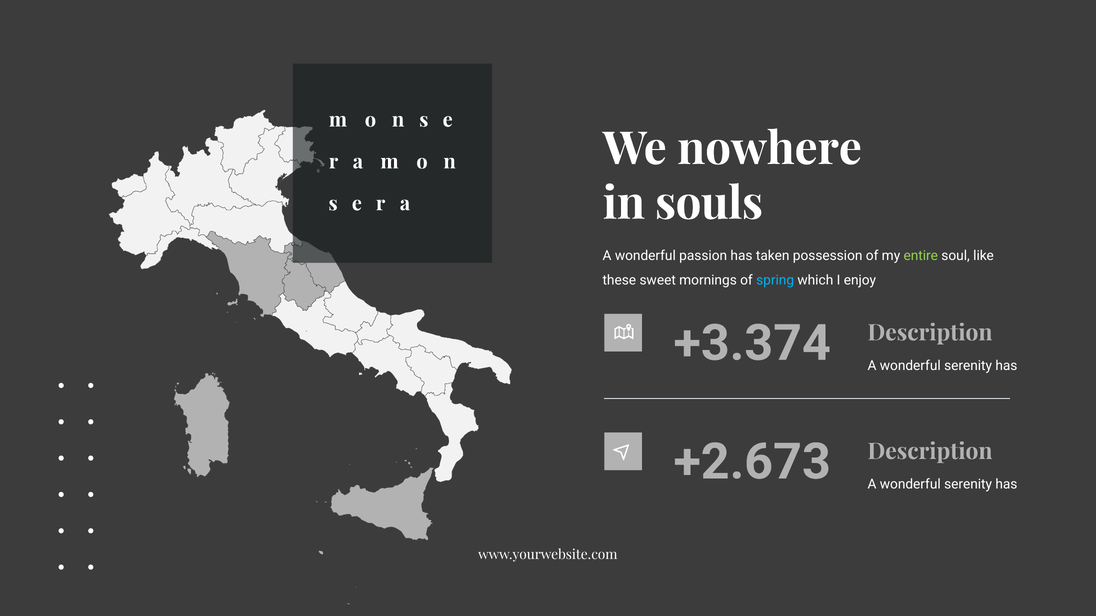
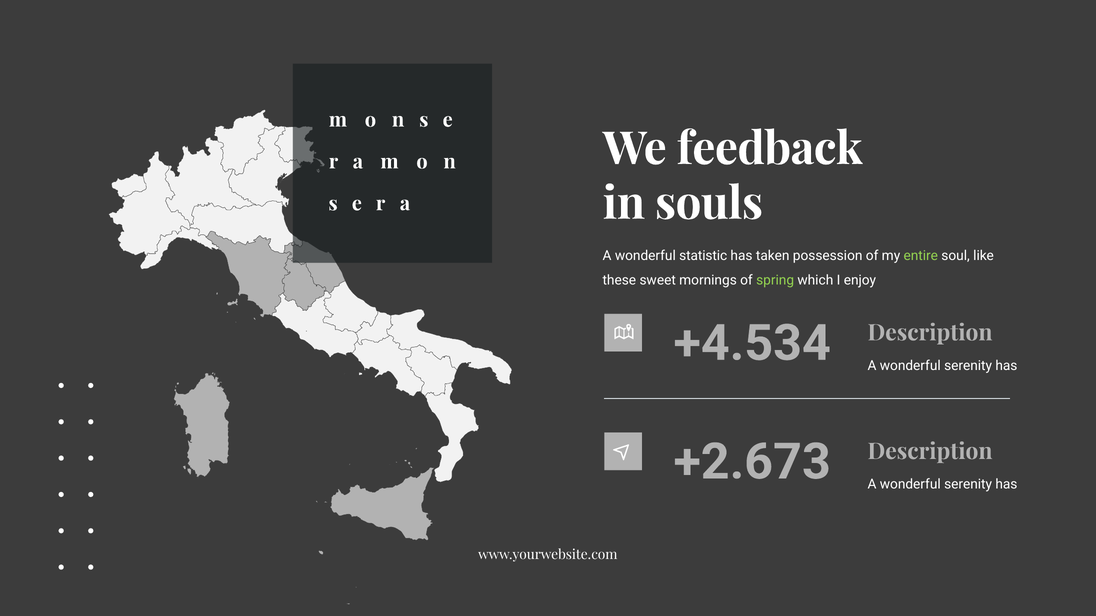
nowhere: nowhere -> feedback
passion: passion -> statistic
spring colour: light blue -> light green
+3.374: +3.374 -> +4.534
